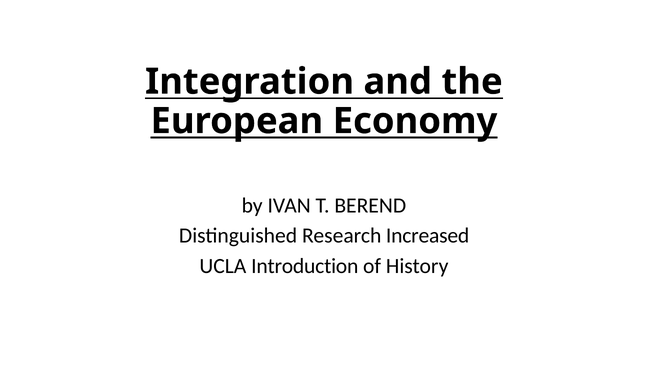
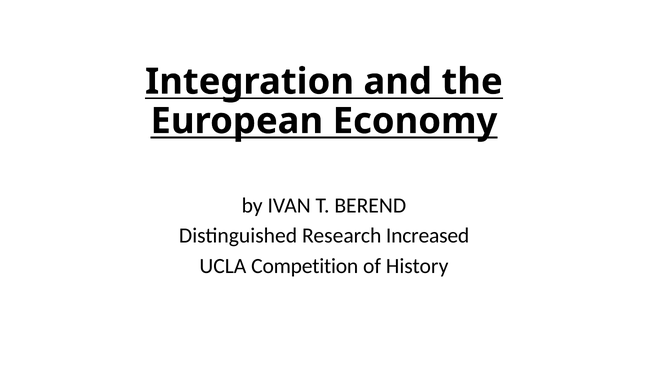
Introduction: Introduction -> Competition
